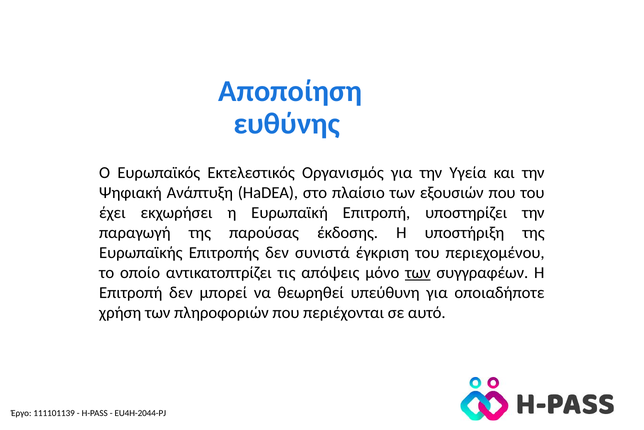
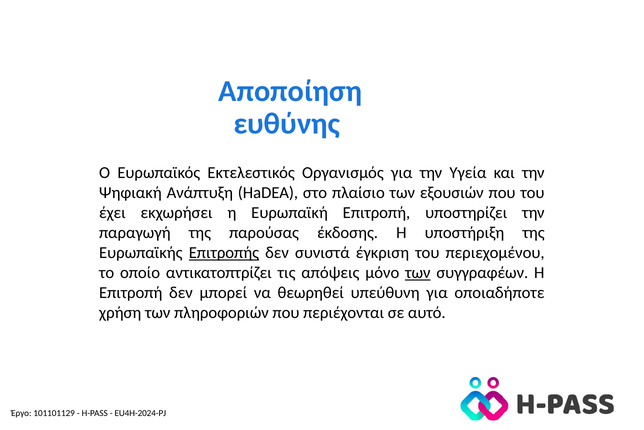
Επιτροπής underline: none -> present
111101139: 111101139 -> 101101129
EU4H-2044-PJ: EU4H-2044-PJ -> EU4H-2024-PJ
